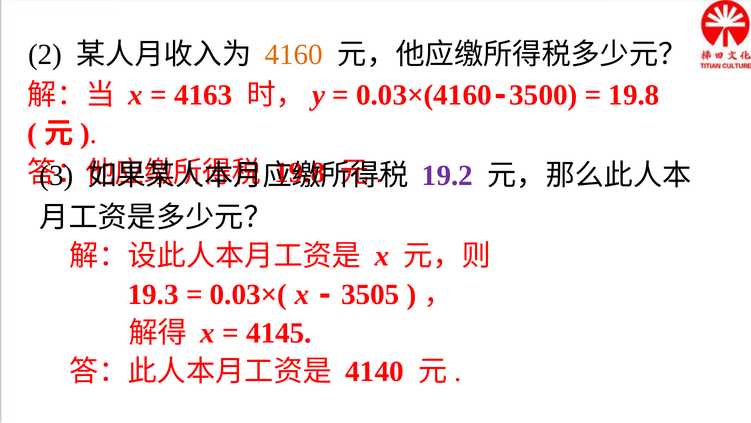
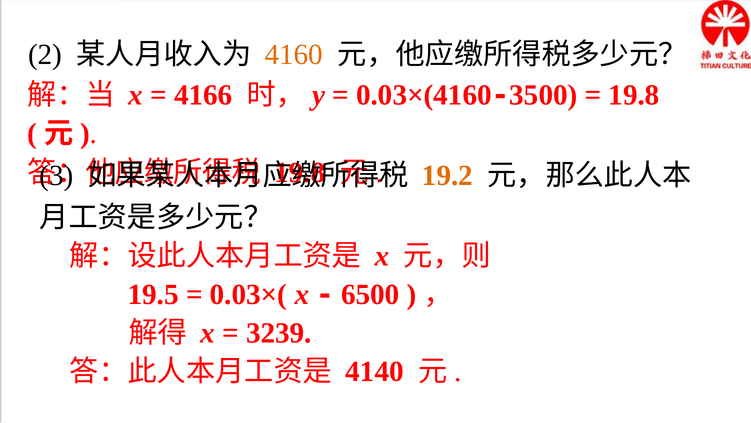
4163: 4163 -> 4166
19.2 colour: purple -> orange
19.3: 19.3 -> 19.5
3505: 3505 -> 6500
4145: 4145 -> 3239
